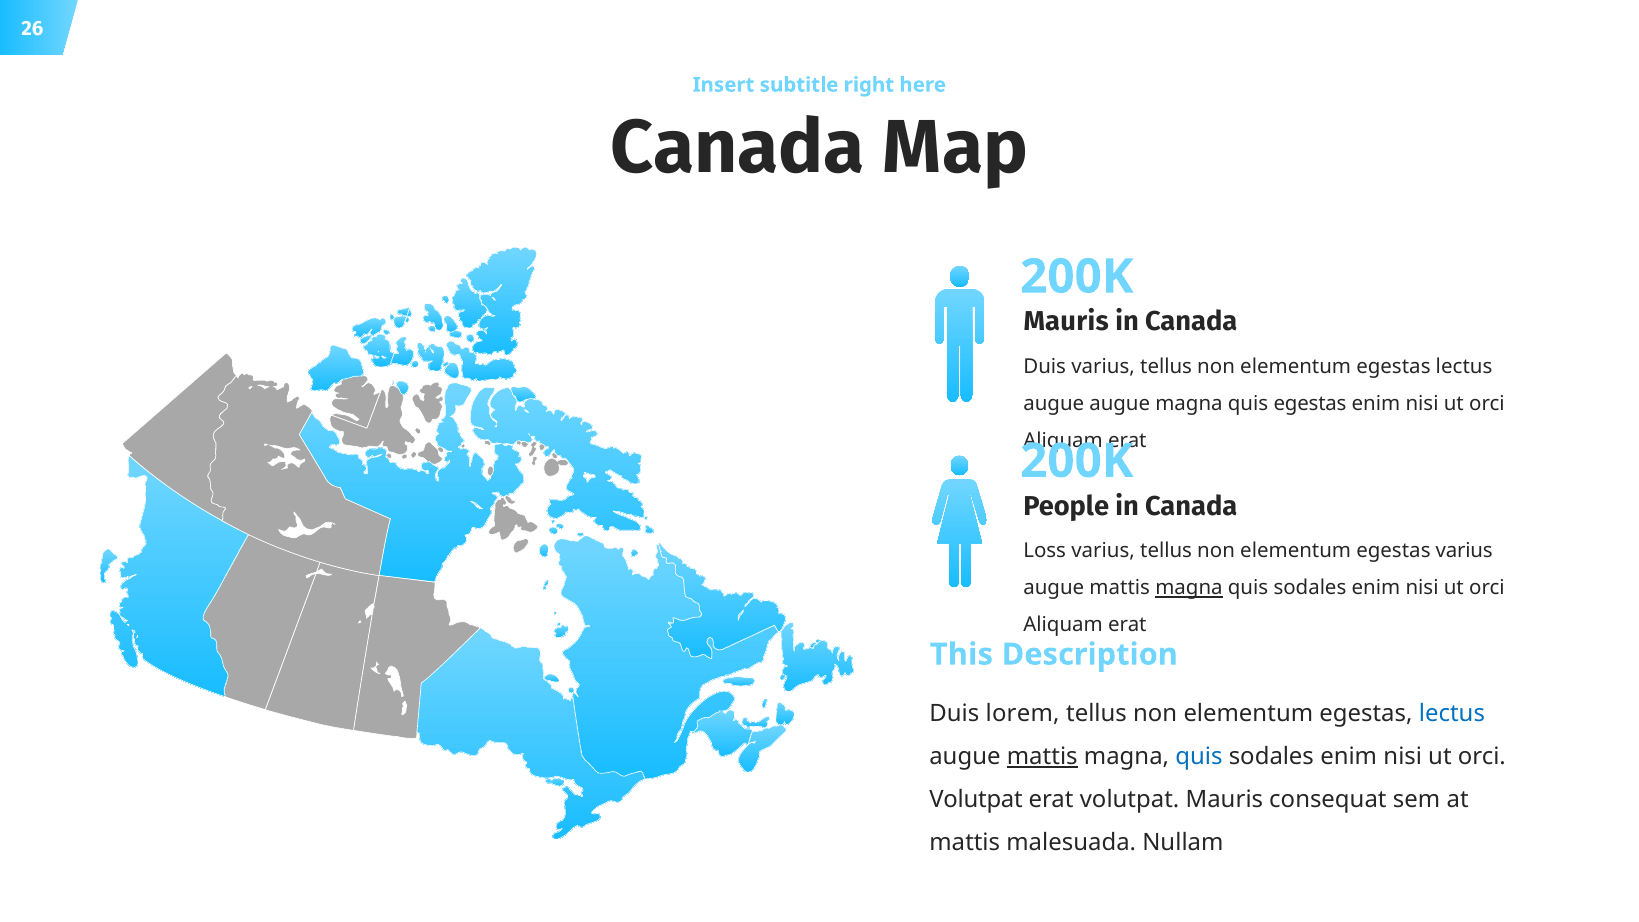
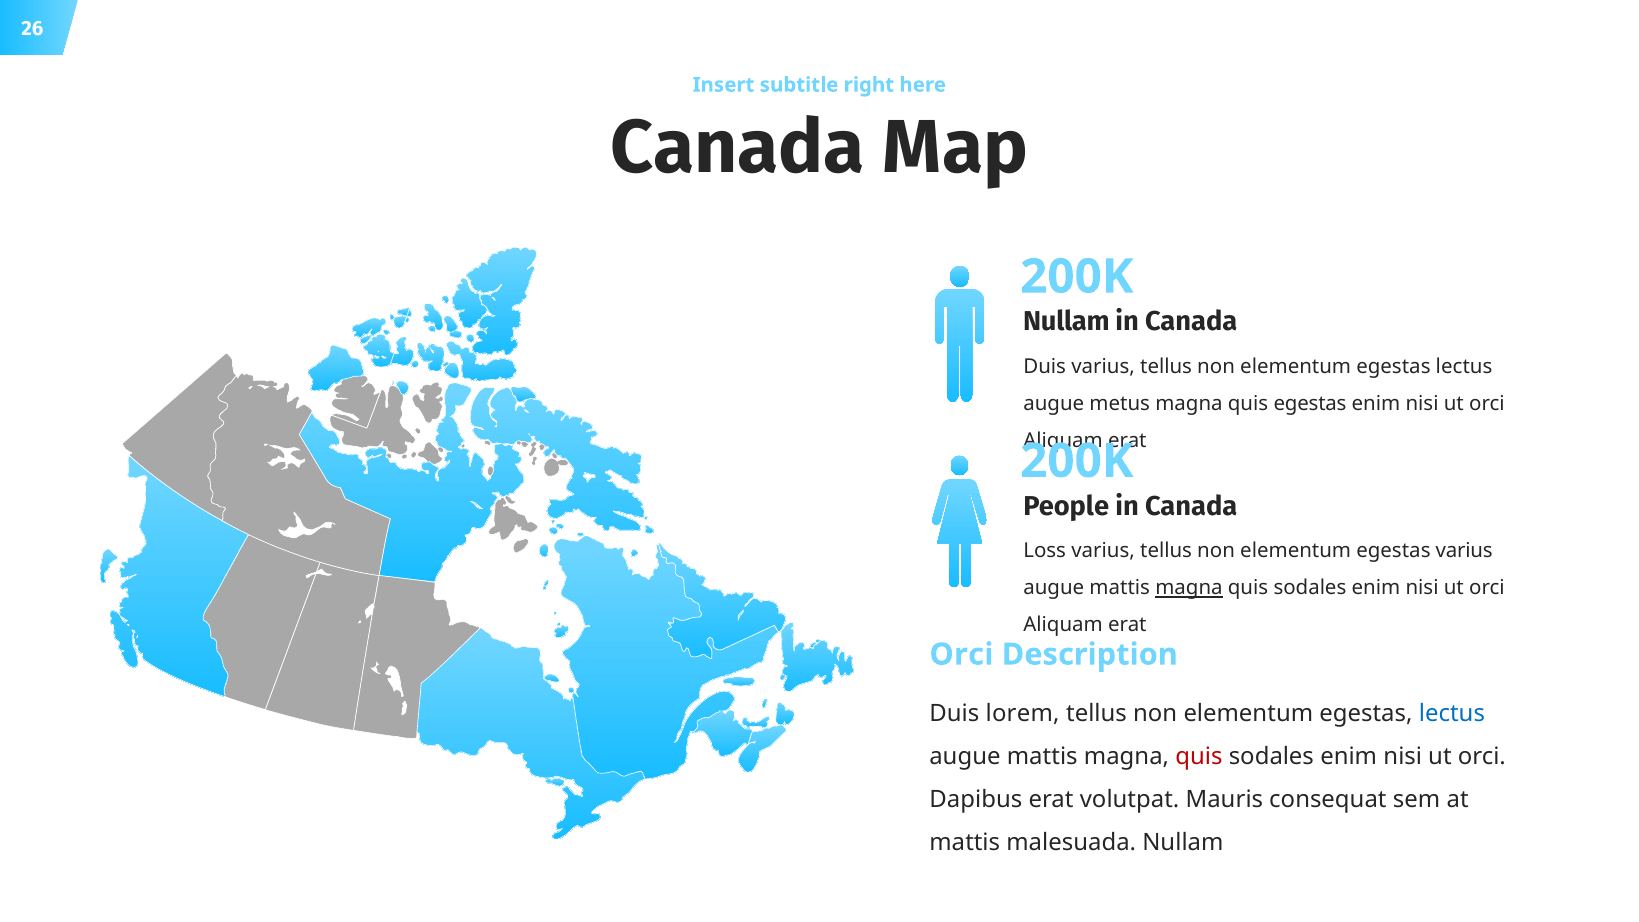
Mauris at (1066, 322): Mauris -> Nullam
augue augue: augue -> metus
This at (961, 654): This -> Orci
mattis at (1042, 757) underline: present -> none
quis at (1199, 757) colour: blue -> red
Volutpat at (976, 800): Volutpat -> Dapibus
